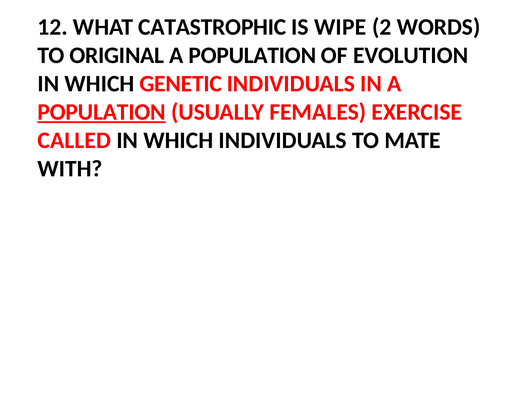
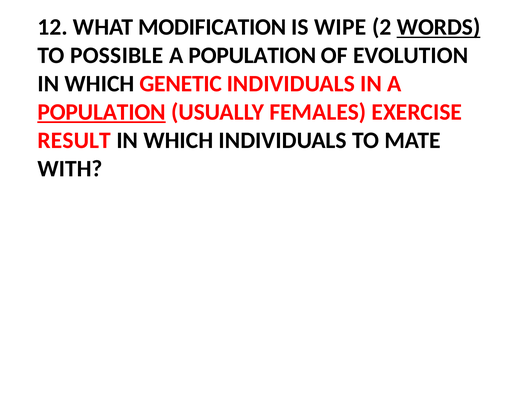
CATASTROPHIC: CATASTROPHIC -> MODIFICATION
WORDS underline: none -> present
ORIGINAL: ORIGINAL -> POSSIBLE
CALLED: CALLED -> RESULT
